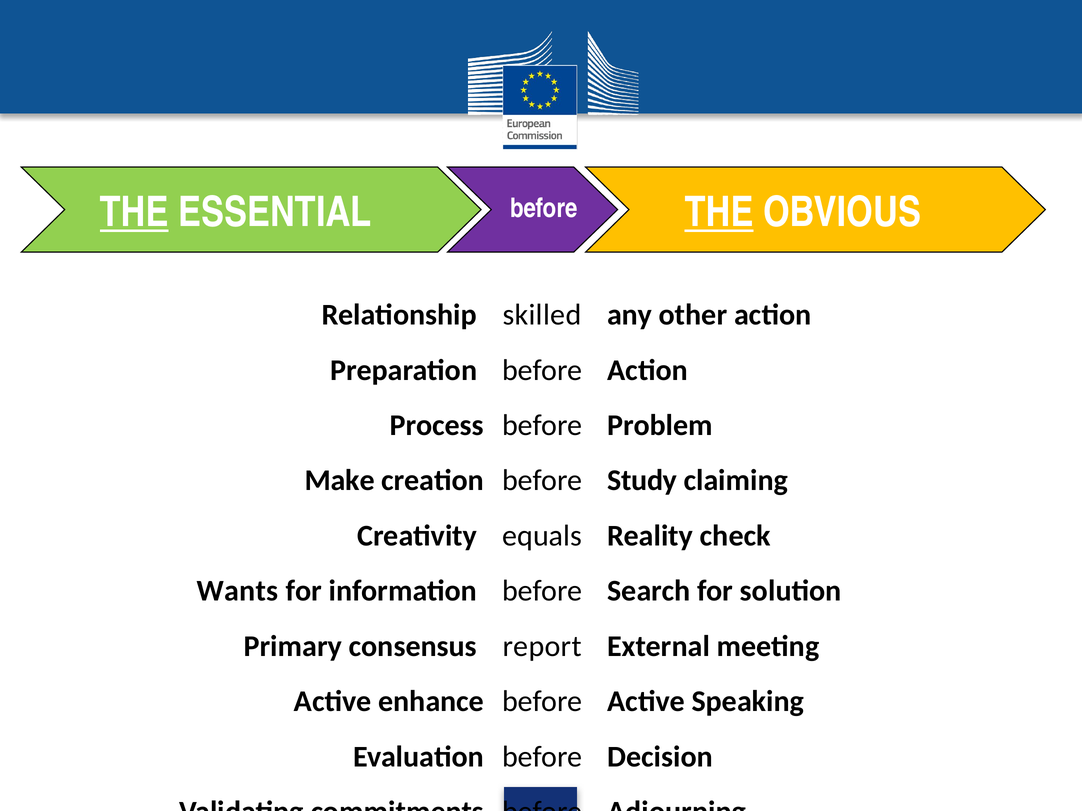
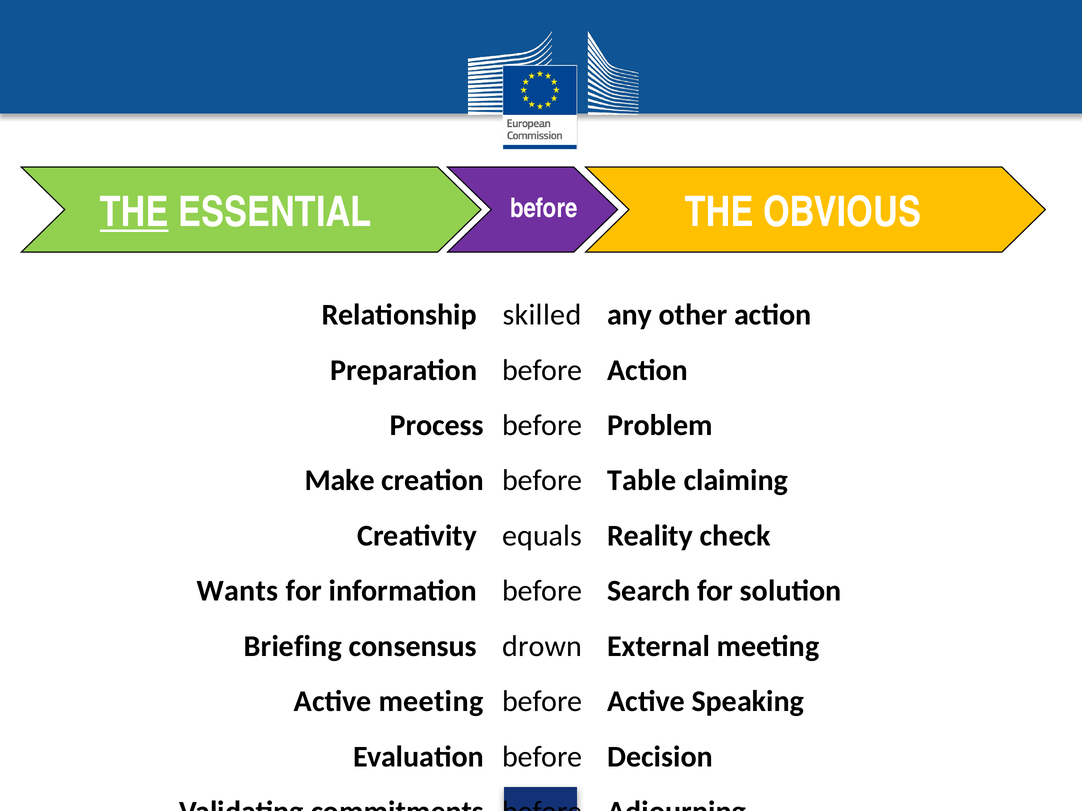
THE at (719, 213) underline: present -> none
Study: Study -> Table
Primary: Primary -> Briefing
report: report -> drown
Active enhance: enhance -> meeting
